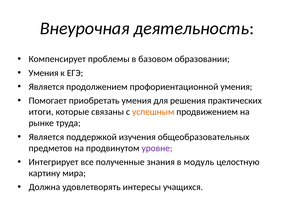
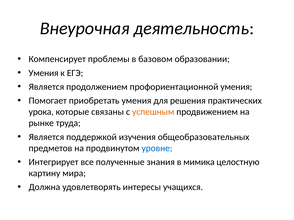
итоги: итоги -> урока
уровне colour: purple -> blue
модуль: модуль -> мимика
